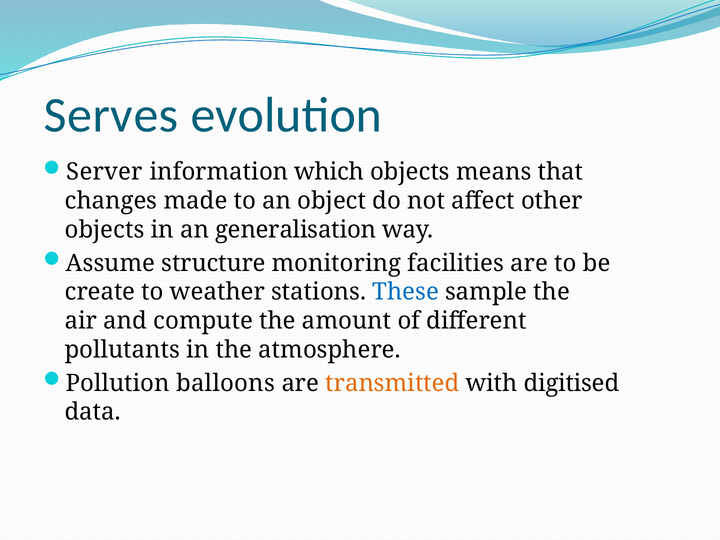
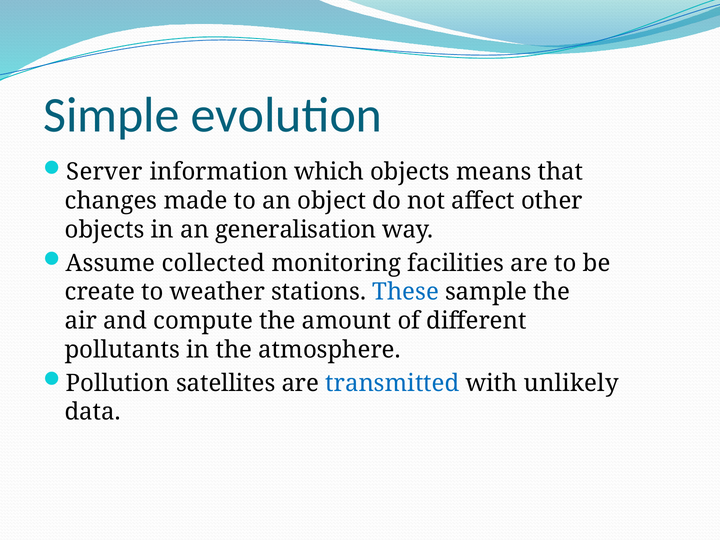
Serves: Serves -> Simple
structure: structure -> collected
balloons: balloons -> satellites
transmitted colour: orange -> blue
digitised: digitised -> unlikely
